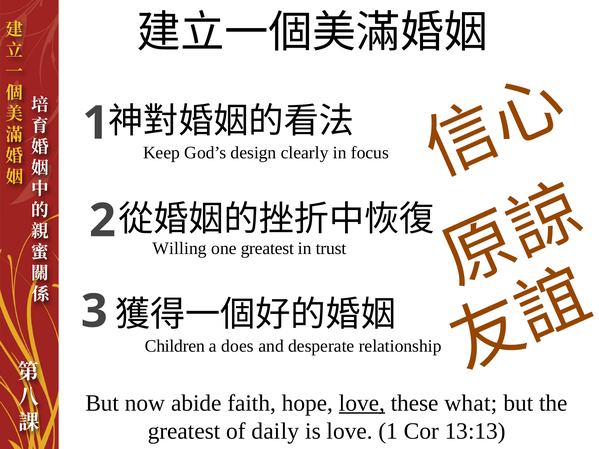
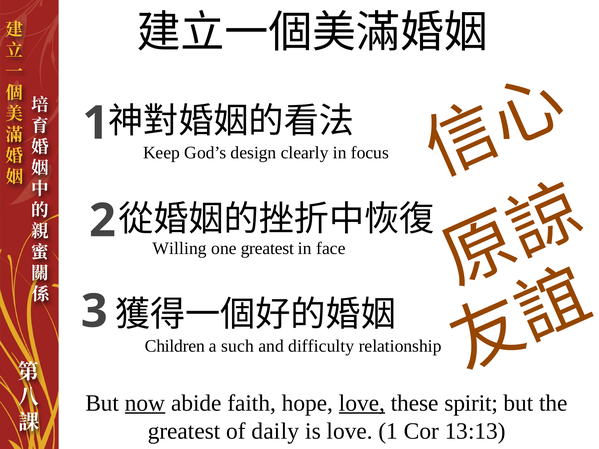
trust: trust -> face
does: does -> such
desperate: desperate -> difficulty
now underline: none -> present
what: what -> spirit
